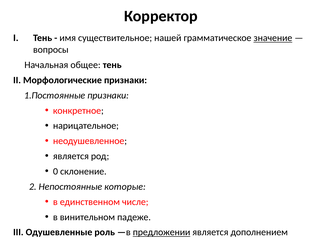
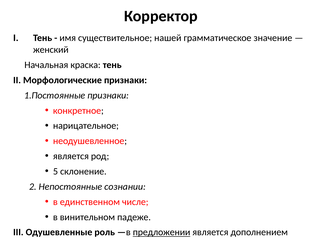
значение underline: present -> none
вопросы: вопросы -> женский
общее: общее -> краска
0: 0 -> 5
которые: которые -> сознании
